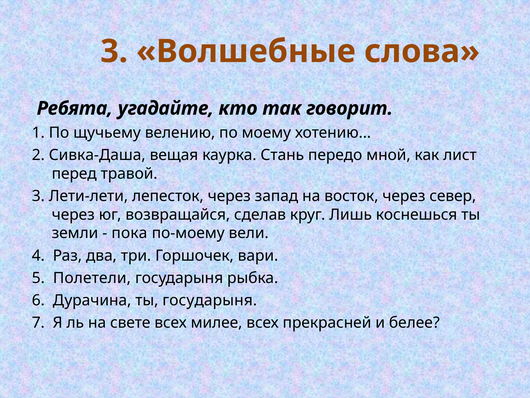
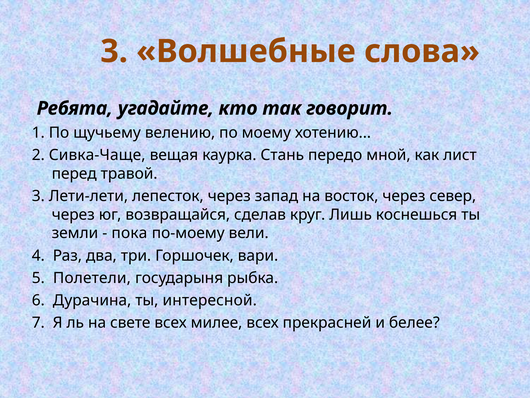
Сивка-Даша: Сивка-Даша -> Сивка-Чаще
ты государыня: государыня -> интересной
